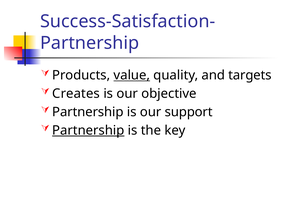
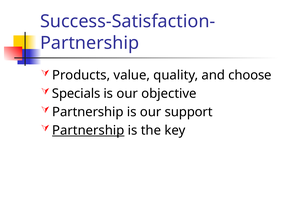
value underline: present -> none
targets: targets -> choose
Creates: Creates -> Specials
